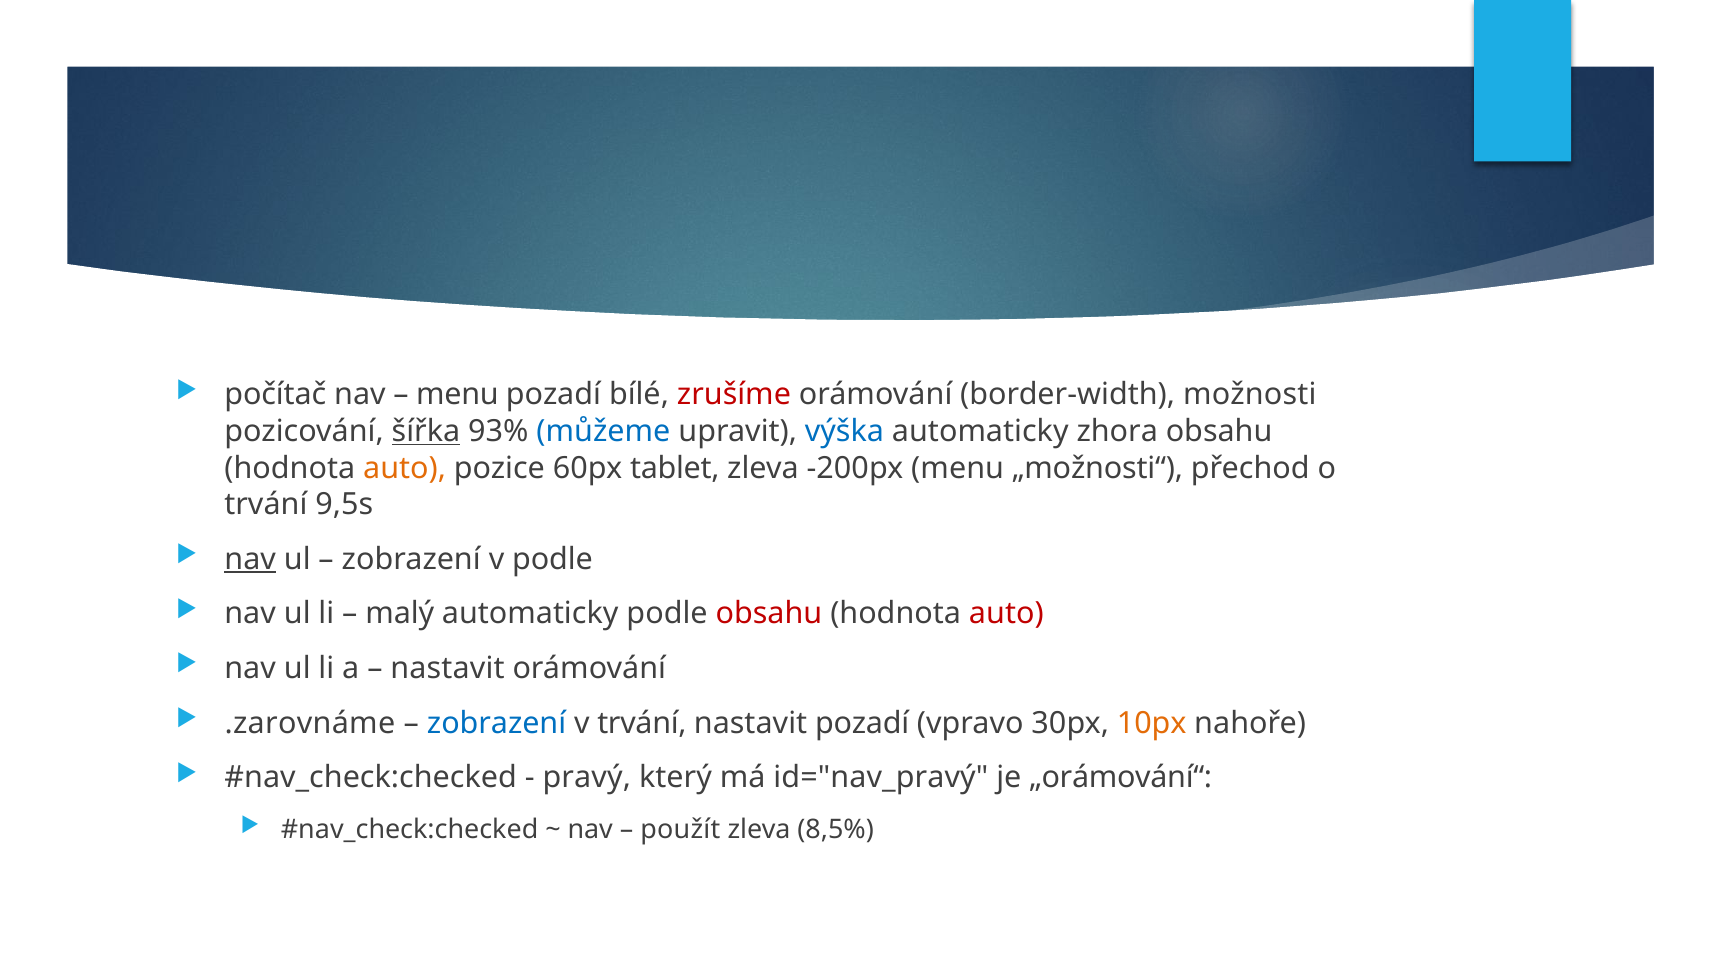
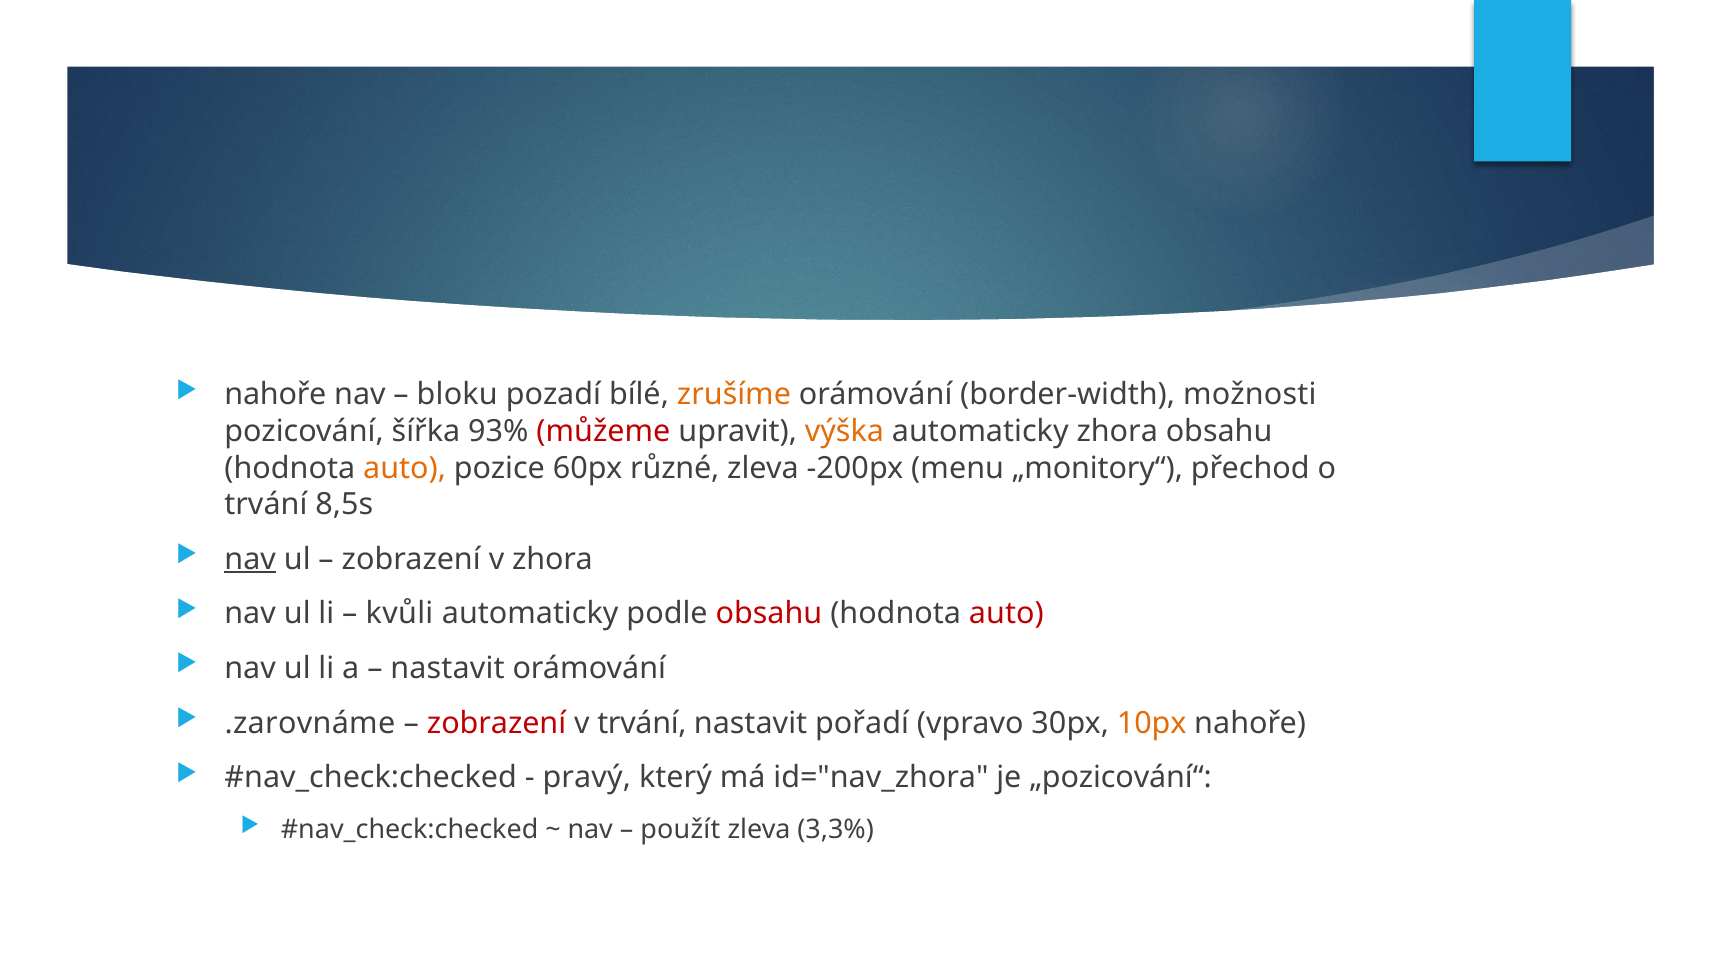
počítač at (275, 395): počítač -> nahoře
menu at (457, 395): menu -> bloku
zrušíme colour: red -> orange
šířka underline: present -> none
můžeme colour: blue -> red
výška colour: blue -> orange
tablet: tablet -> různé
„možnosti“: „možnosti“ -> „monitory“
9,5s: 9,5s -> 8,5s
v podle: podle -> zhora
malý: malý -> kvůli
zobrazení at (497, 723) colour: blue -> red
nastavit pozadí: pozadí -> pořadí
id="nav_pravý: id="nav_pravý -> id="nav_zhora
„orámování“: „orámování“ -> „pozicování“
8,5%: 8,5% -> 3,3%
